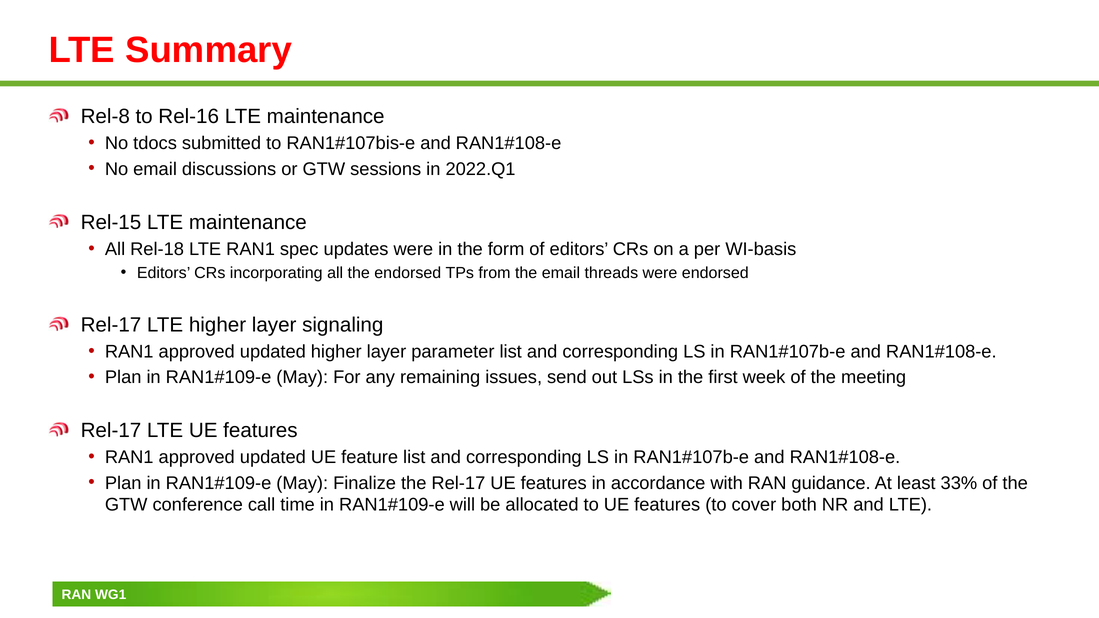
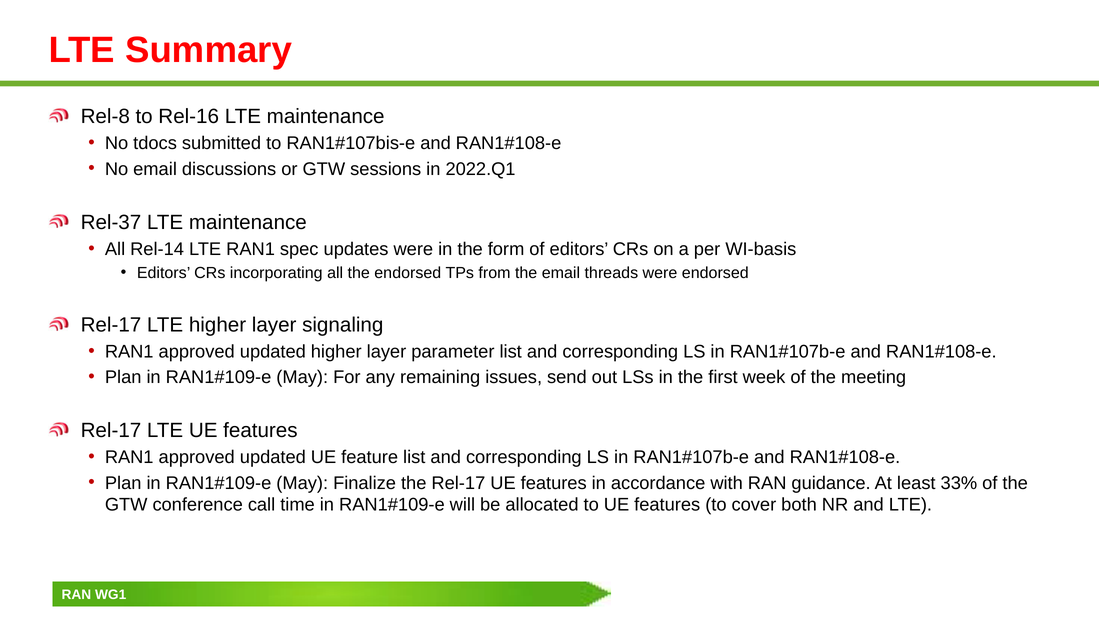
Rel-15: Rel-15 -> Rel-37
Rel-18: Rel-18 -> Rel-14
